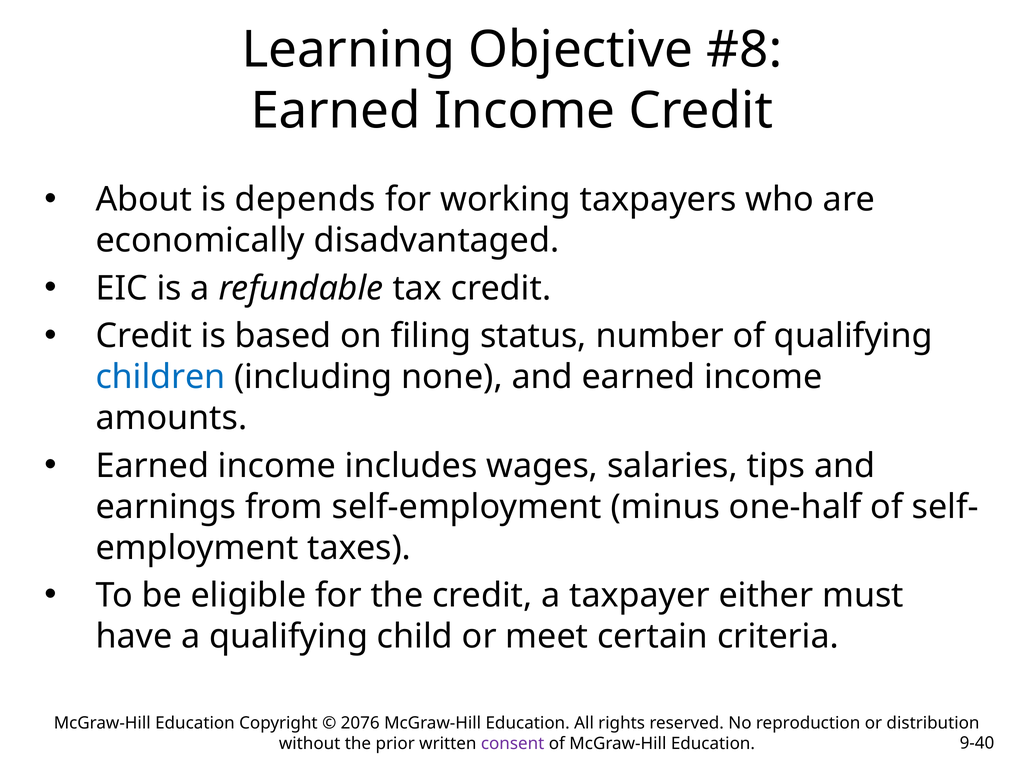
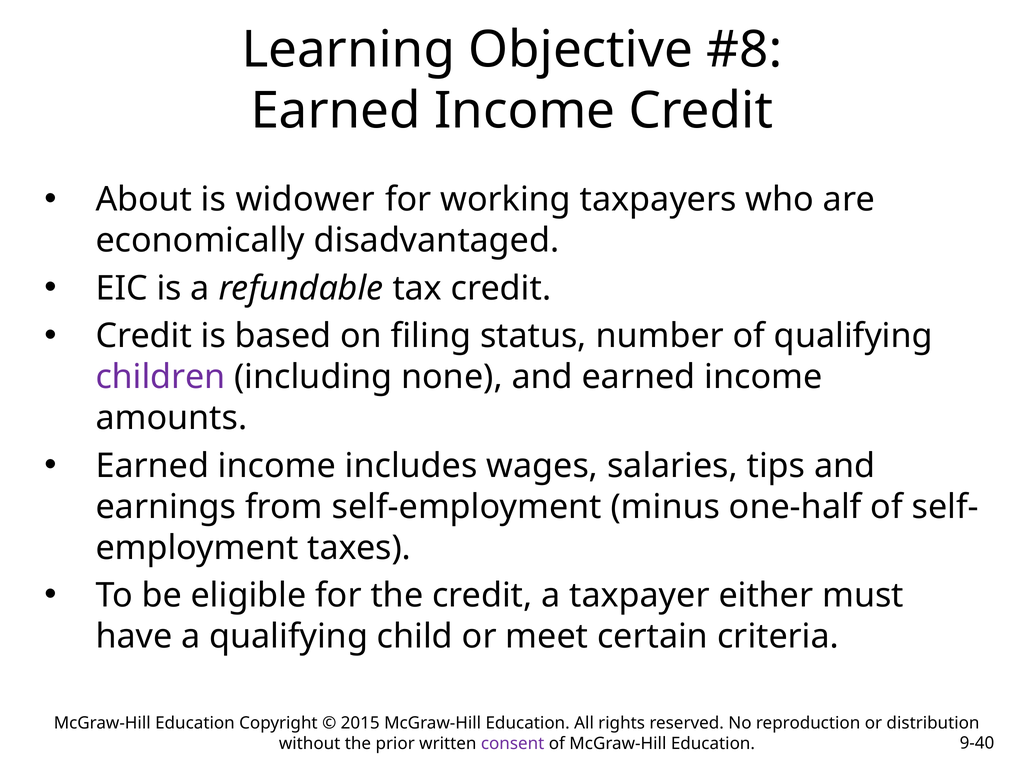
depends: depends -> widower
children colour: blue -> purple
2076: 2076 -> 2015
